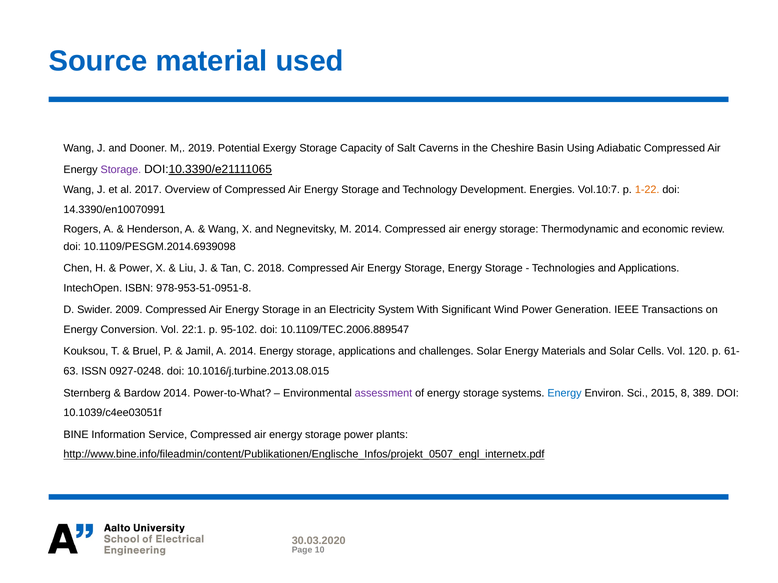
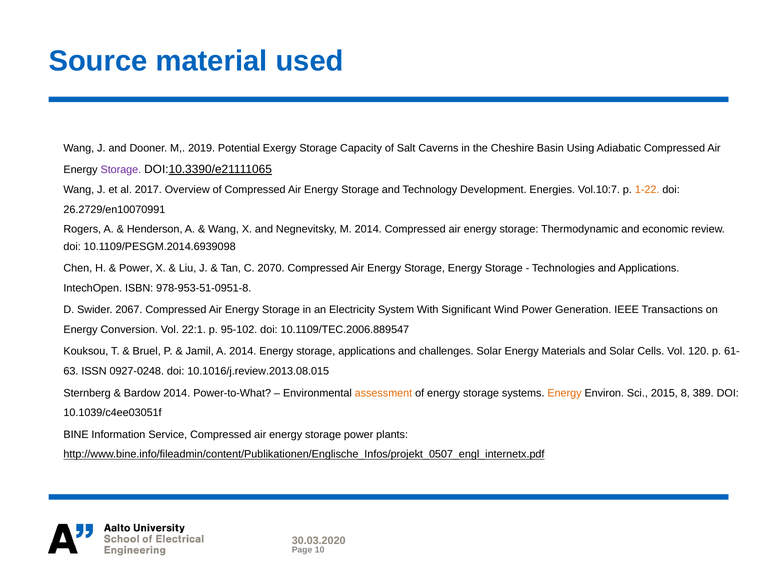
14.3390/en10070991: 14.3390/en10070991 -> 26.2729/en10070991
2018: 2018 -> 2070
2009: 2009 -> 2067
10.1016/j.turbine.2013.08.015: 10.1016/j.turbine.2013.08.015 -> 10.1016/j.review.2013.08.015
assessment colour: purple -> orange
Energy at (564, 393) colour: blue -> orange
